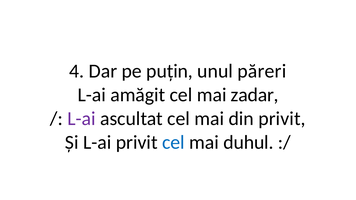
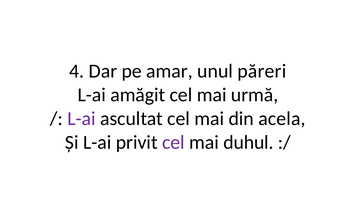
puțin: puțin -> amar
zadar: zadar -> urmă
din privit: privit -> acela
cel at (173, 142) colour: blue -> purple
